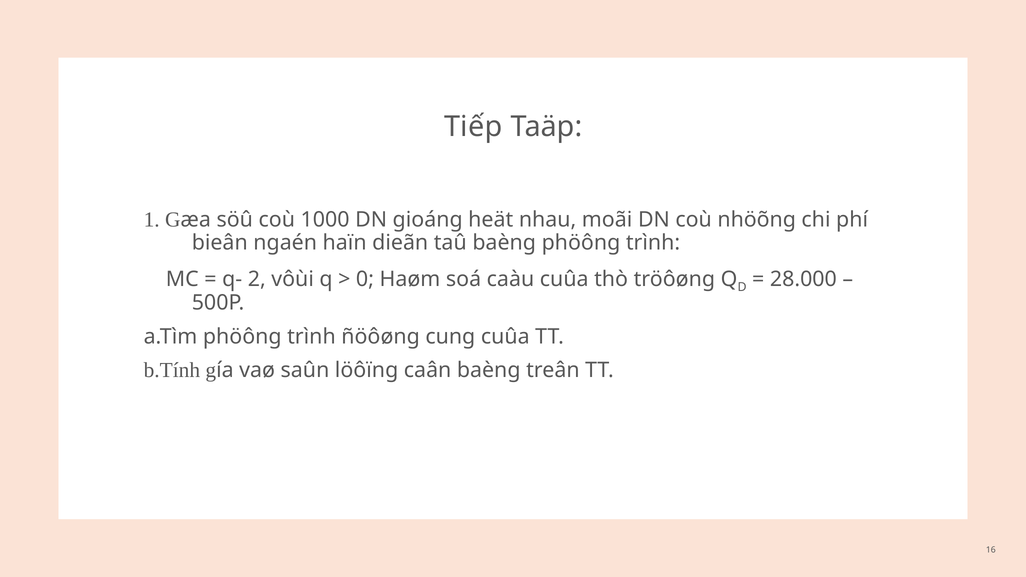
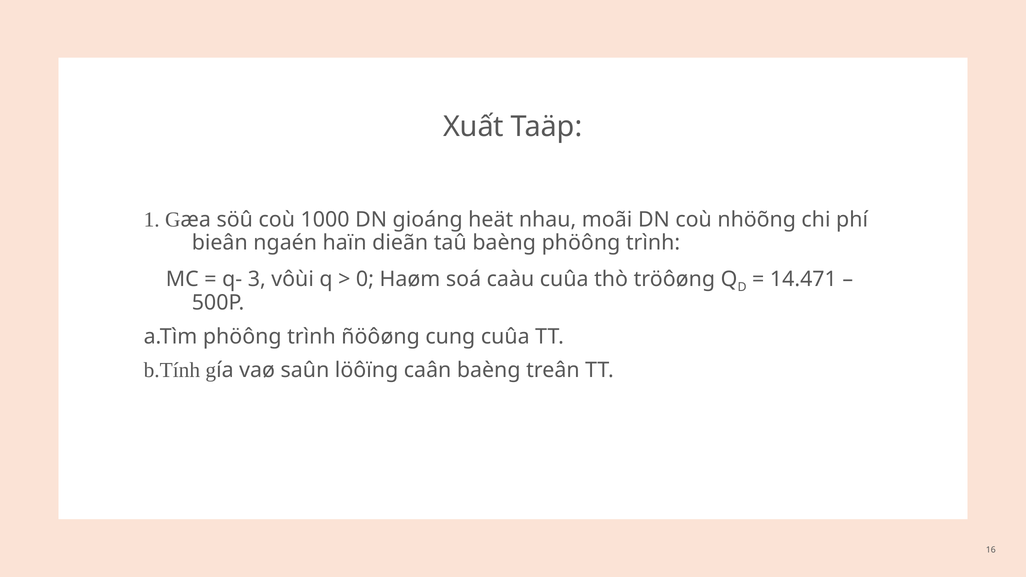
Tiếp: Tiếp -> Xuất
2: 2 -> 3
28.000: 28.000 -> 14.471
